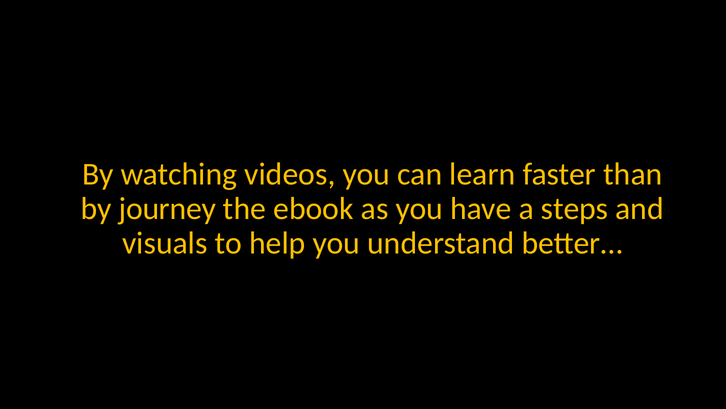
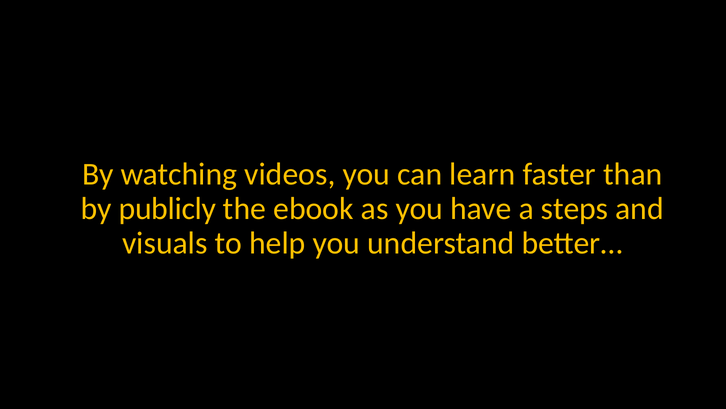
journey: journey -> publicly
